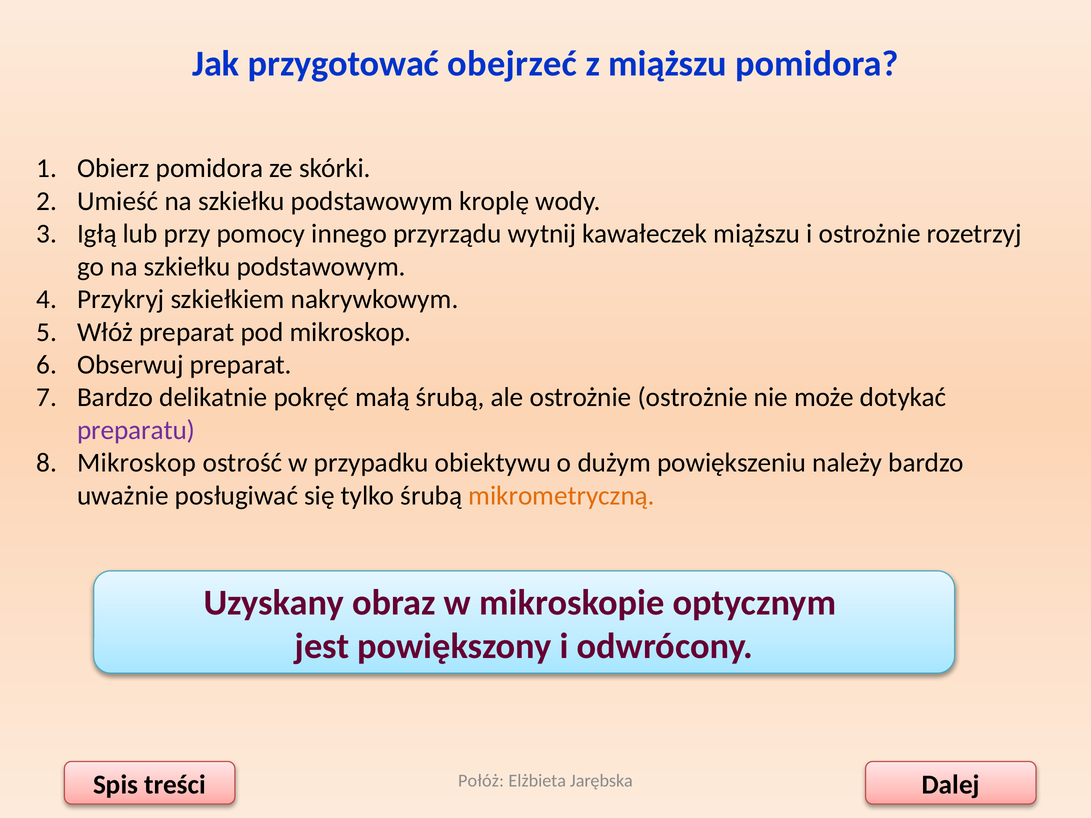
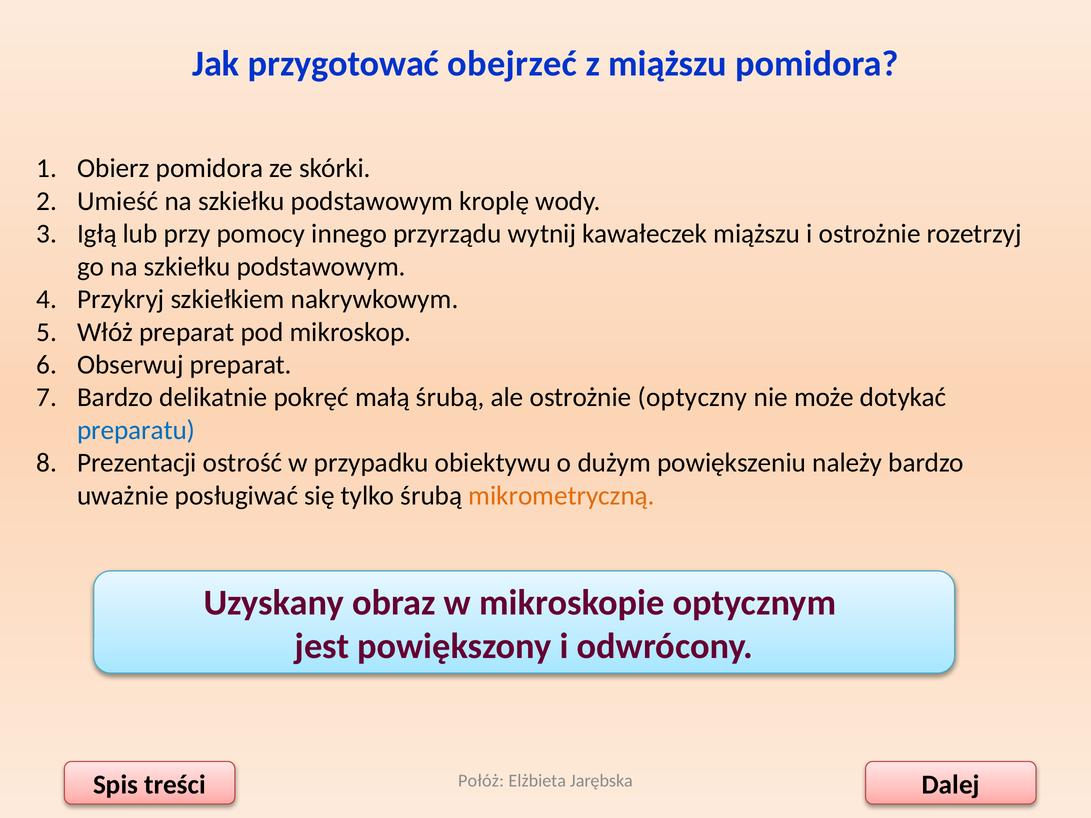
ostrożnie ostrożnie: ostrożnie -> optyczny
preparatu colour: purple -> blue
Mikroskop at (137, 463): Mikroskop -> Prezentacji
